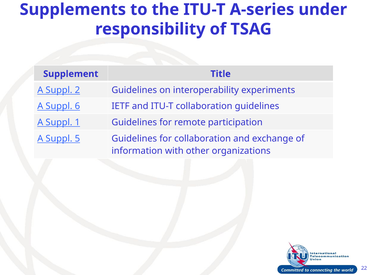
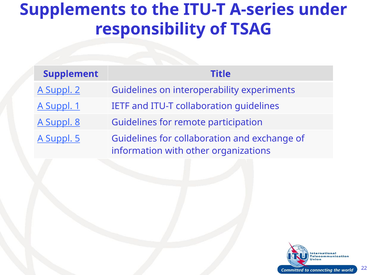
6: 6 -> 1
1: 1 -> 8
